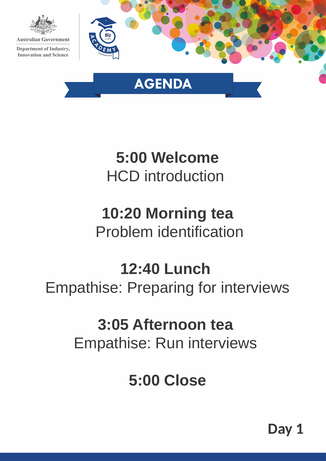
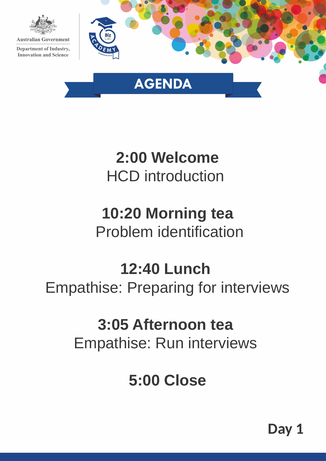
5:00 at (132, 158): 5:00 -> 2:00
